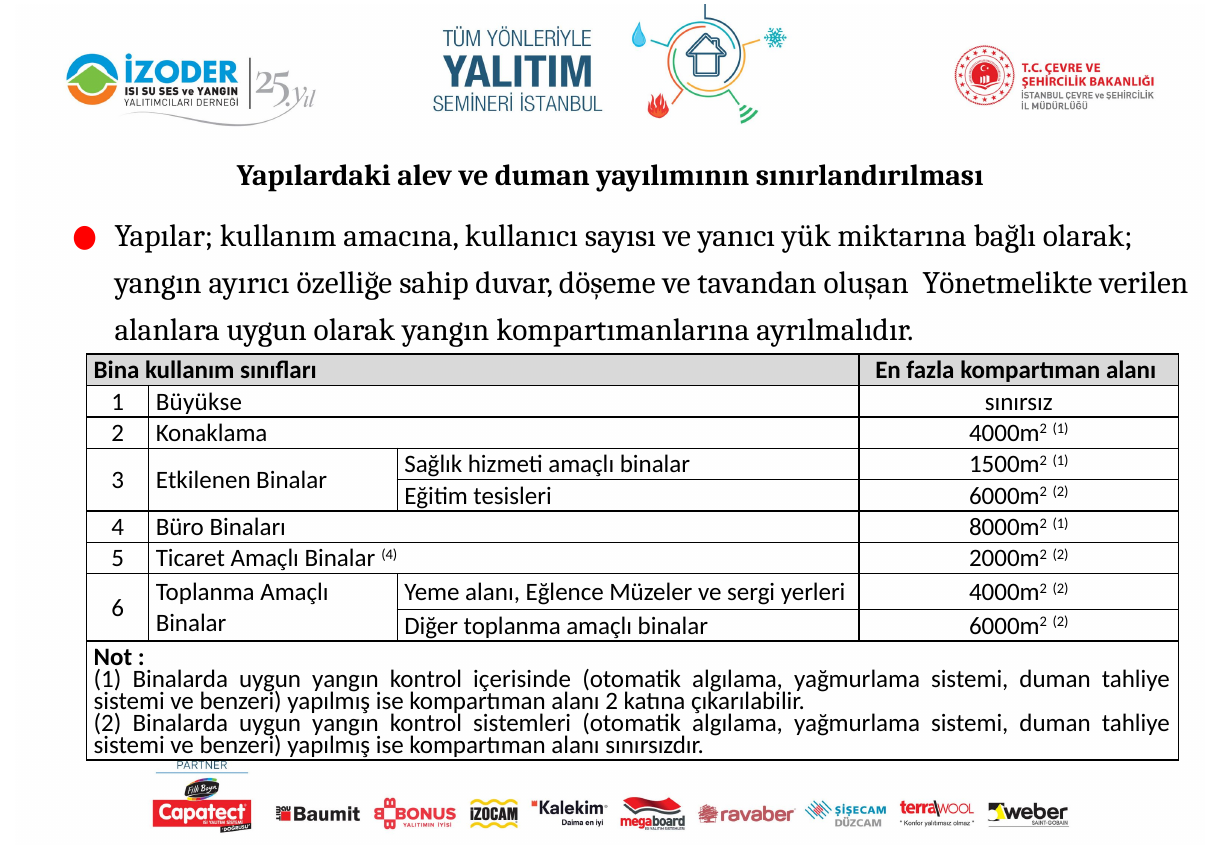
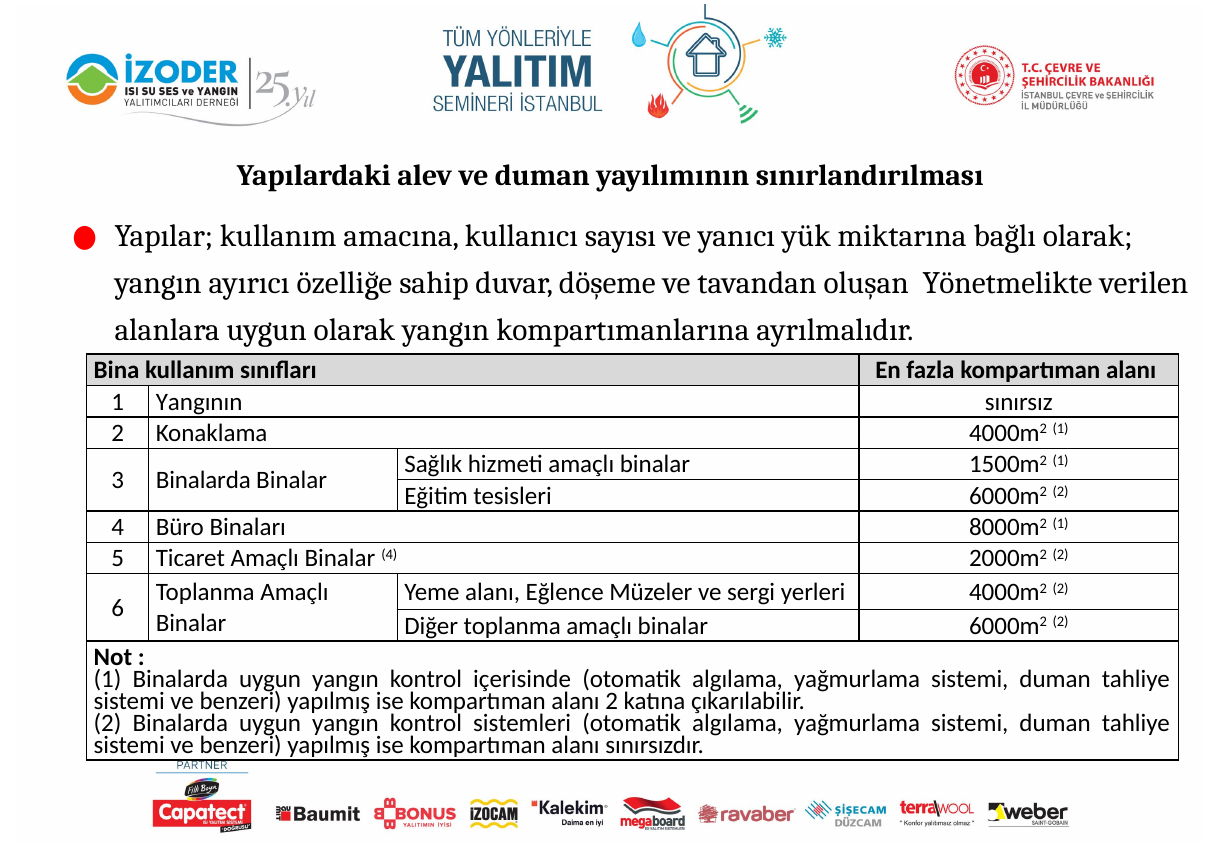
Büyükse: Büyükse -> Yangının
3 Etkilenen: Etkilenen -> Binalarda
